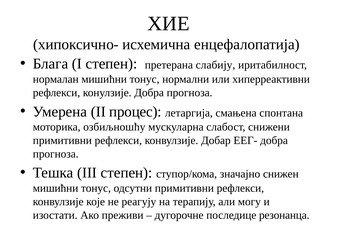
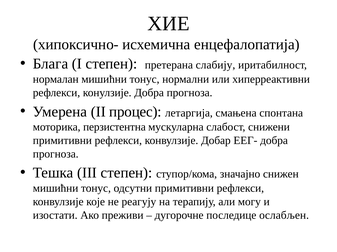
озбиљношћу: озбиљношћу -> перзистентна
резонанца: резонанца -> ослабљен
